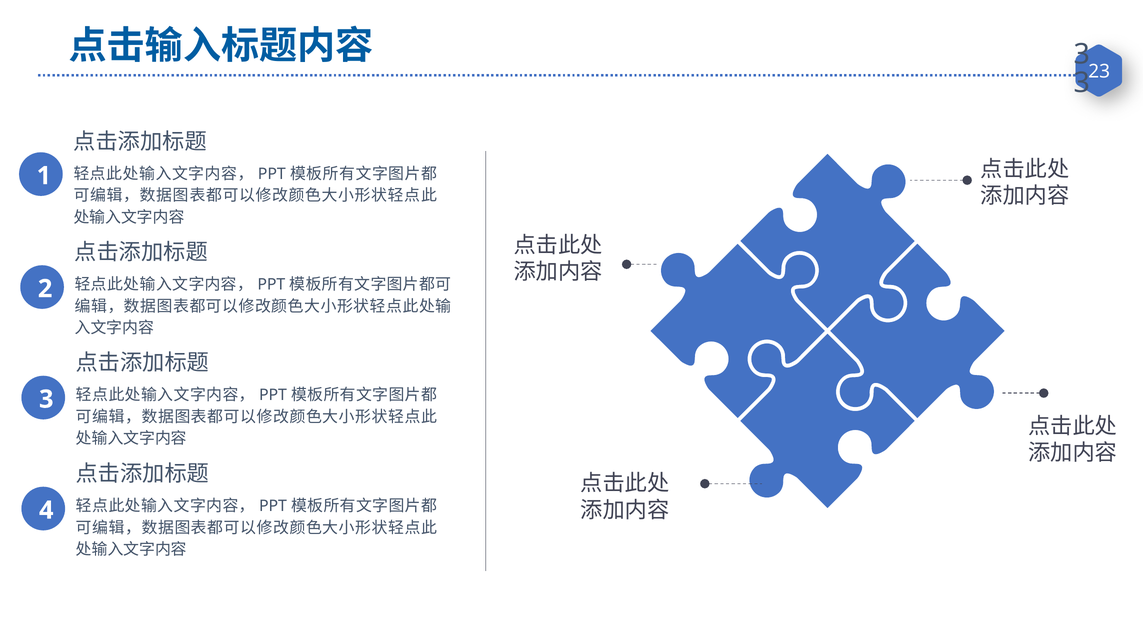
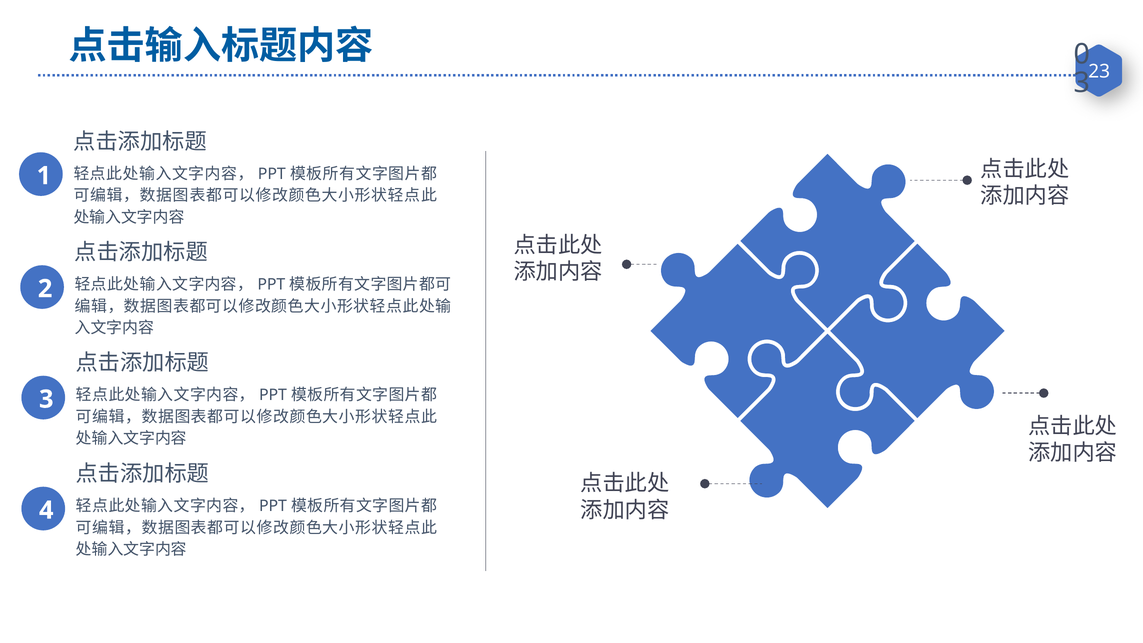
3 at (1082, 54): 3 -> 0
